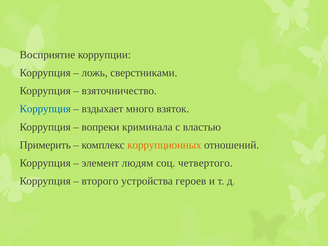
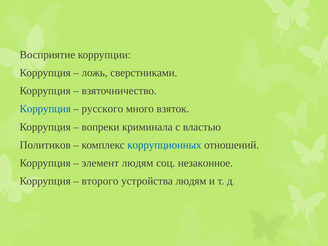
вздыхает: вздыхает -> русского
Примерить: Примерить -> Политиков
коррупционных colour: orange -> blue
четвертого: четвертого -> незаконное
устройства героев: героев -> людям
